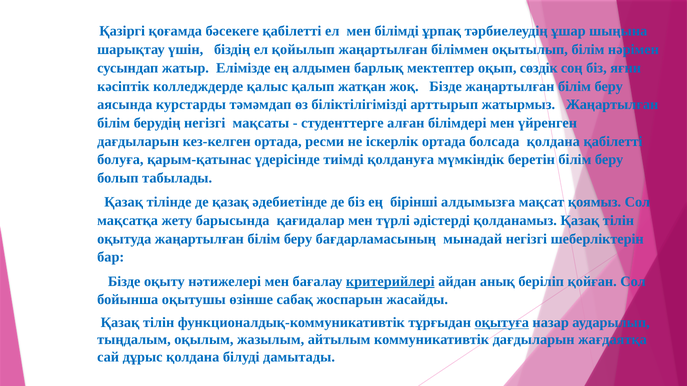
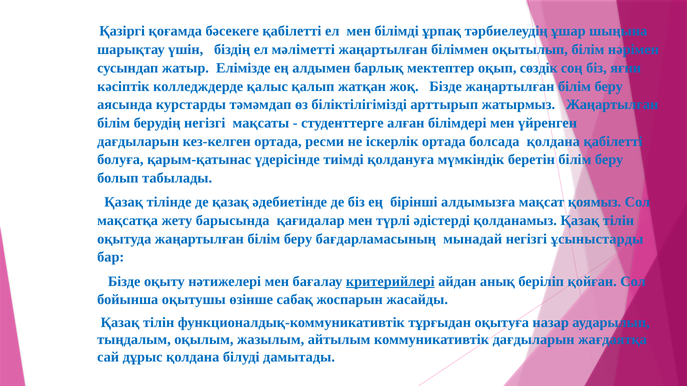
қойылып: қойылып -> мәліметті
шеберліктерін: шеберліктерін -> ұсыныстарды
оқытуға underline: present -> none
